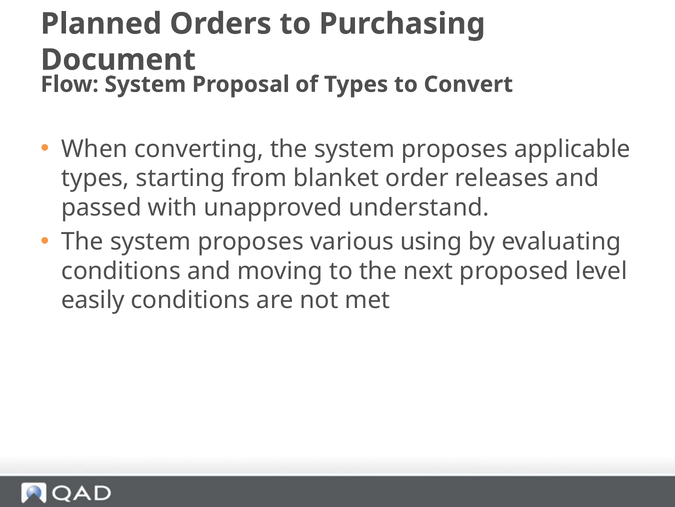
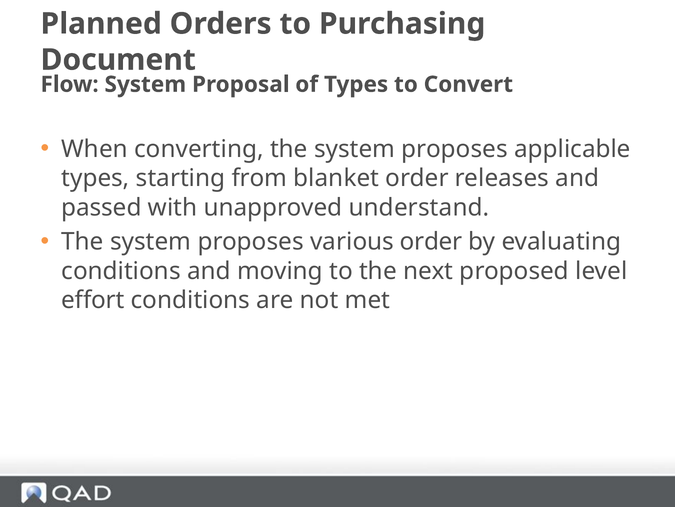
various using: using -> order
easily: easily -> effort
